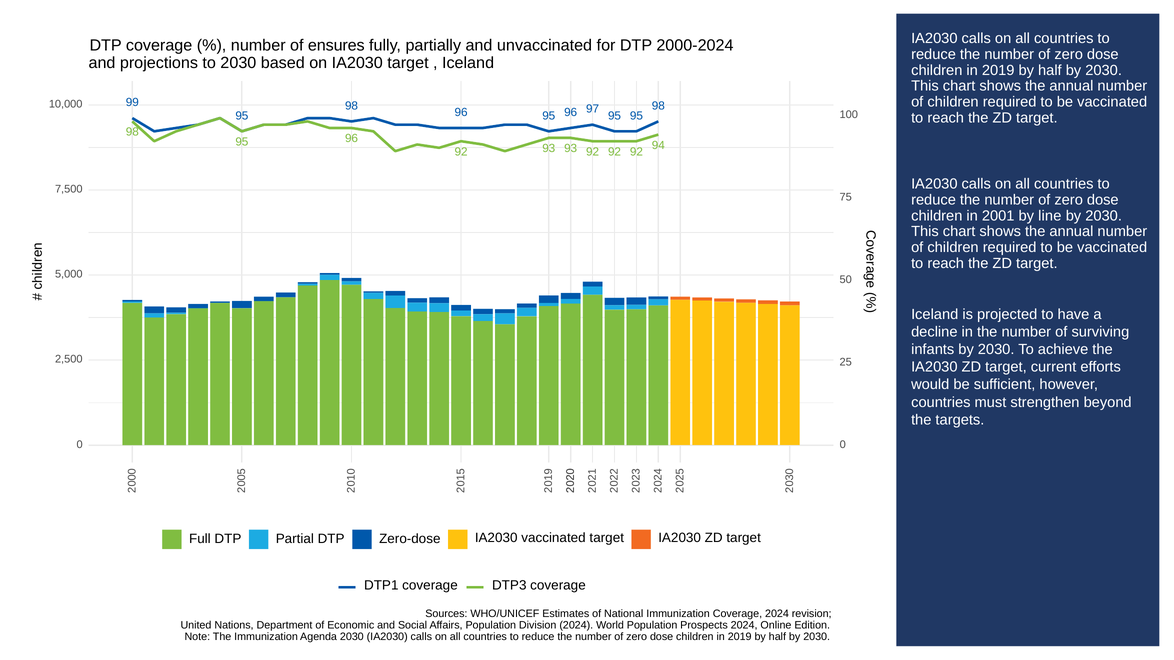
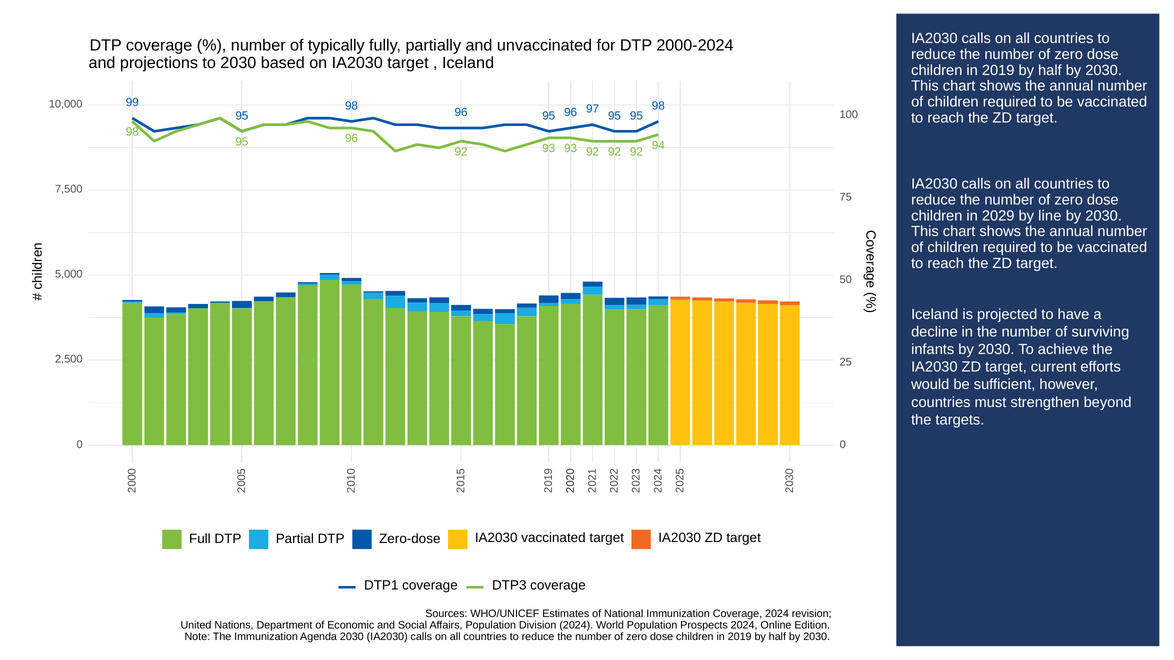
ensures: ensures -> typically
2001: 2001 -> 2029
